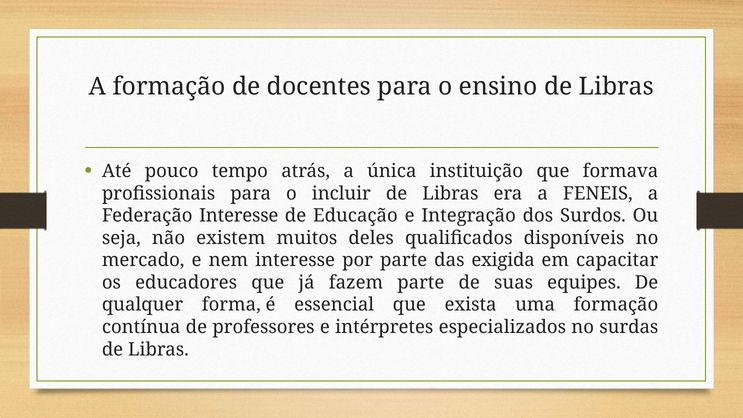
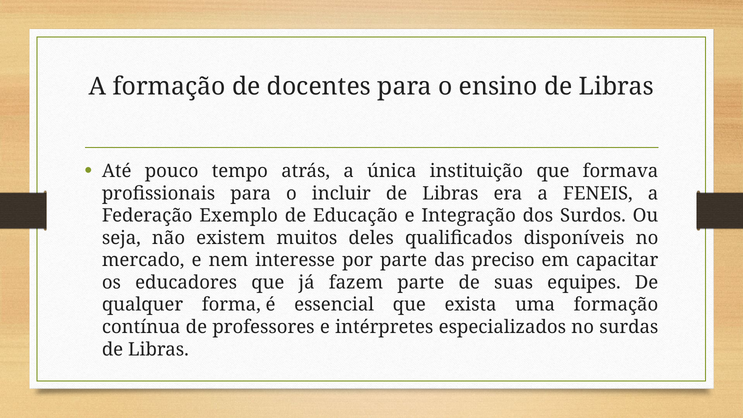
Federação Interesse: Interesse -> Exemplo
exigida: exigida -> preciso
